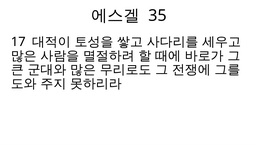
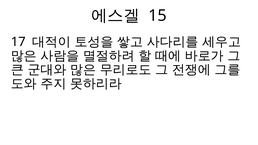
35: 35 -> 15
